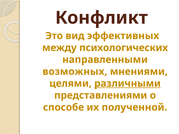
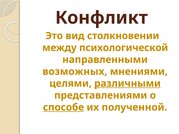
эффективных: эффективных -> столкновении
психологических: психологических -> психологической
способе underline: none -> present
